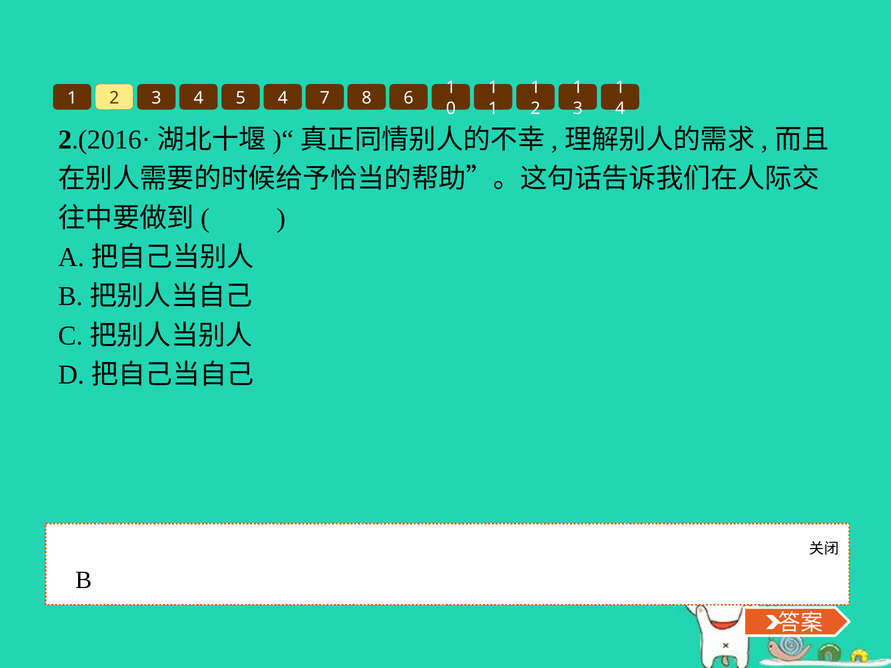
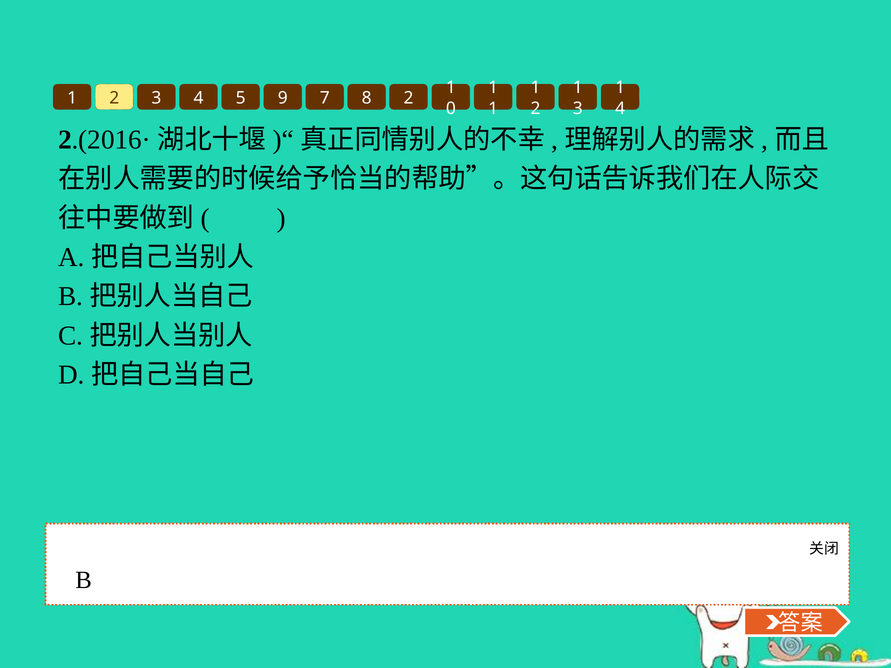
5 4: 4 -> 9
8 6: 6 -> 2
